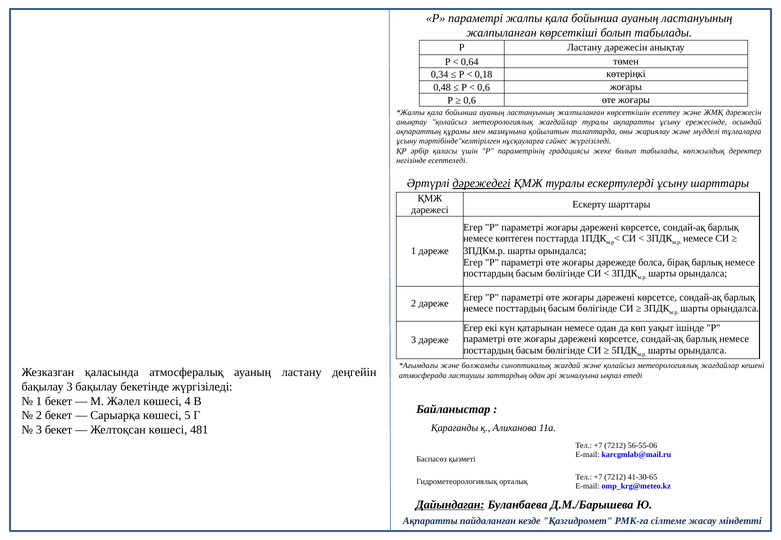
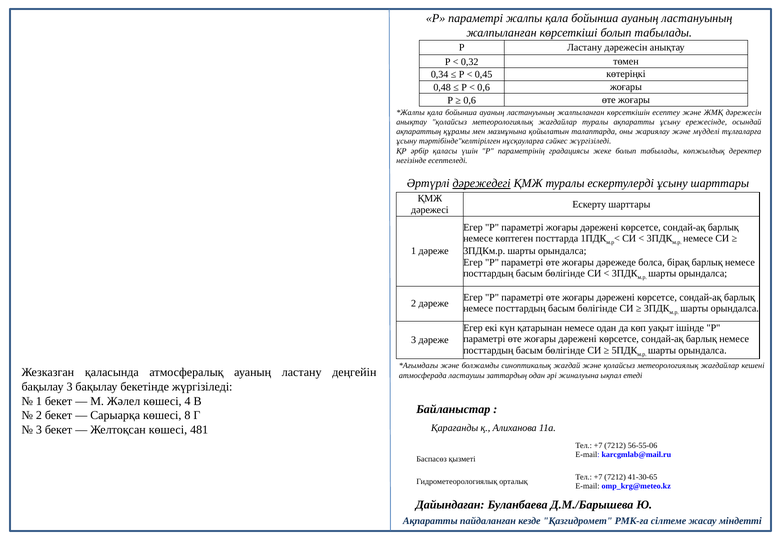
0,64: 0,64 -> 0,32
0,18: 0,18 -> 0,45
5: 5 -> 8
Дайындаған underline: present -> none
